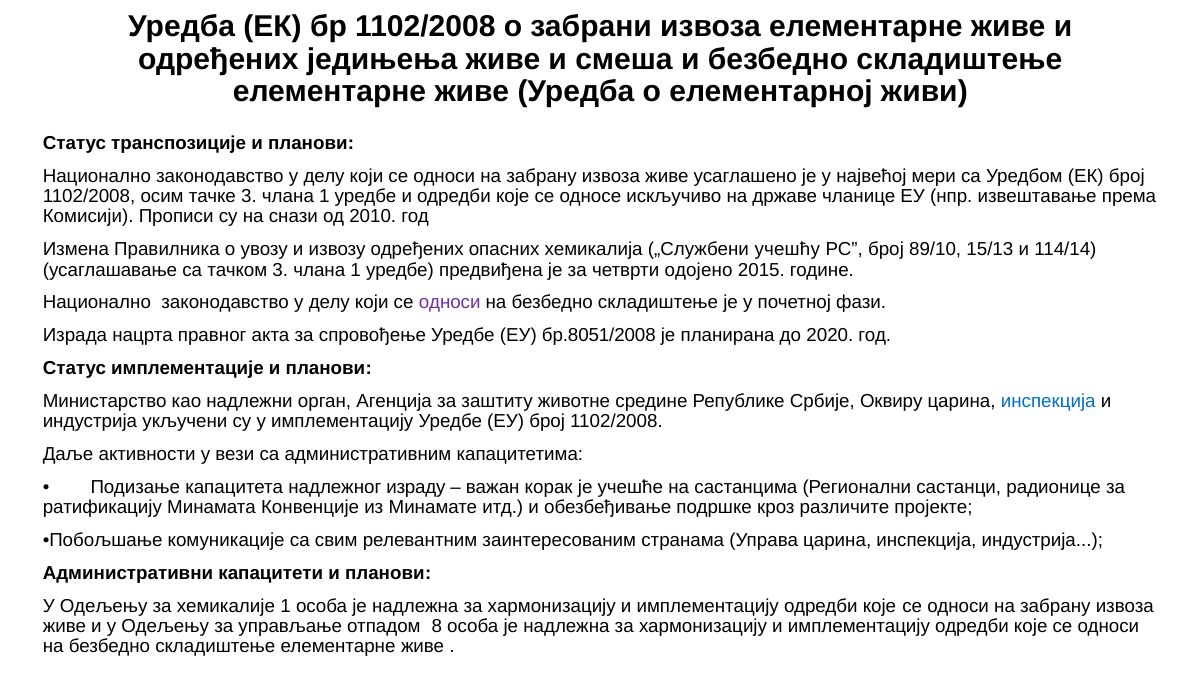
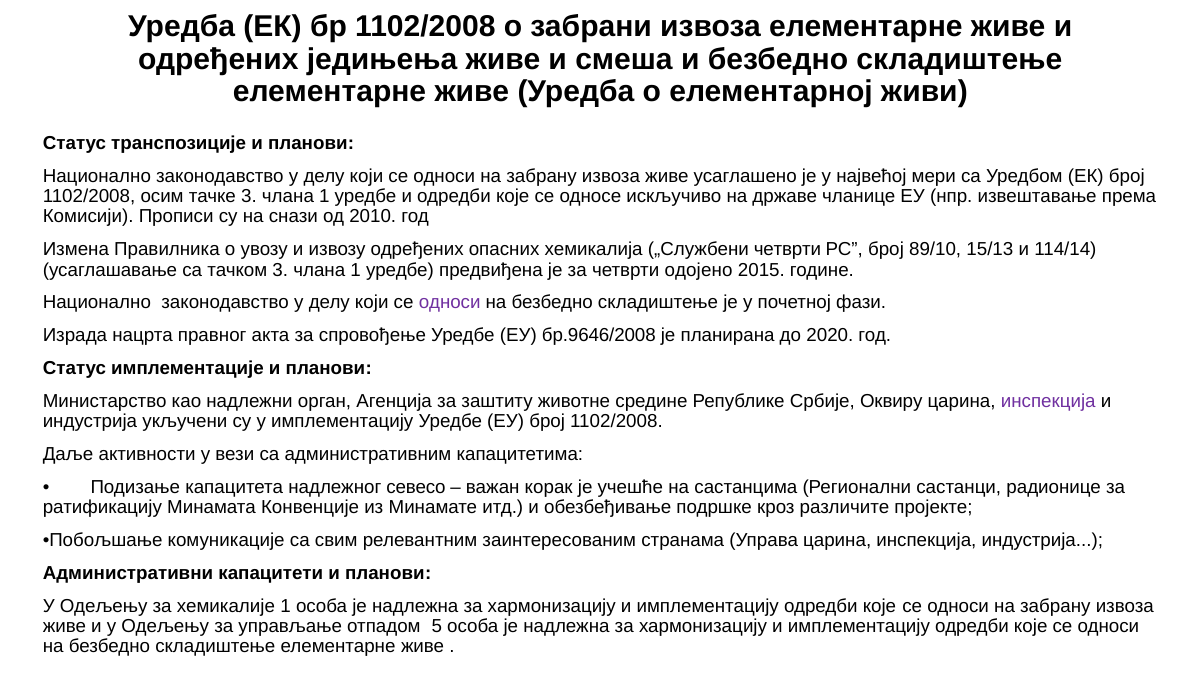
„Службени учешћу: учешћу -> четврти
бр.8051/2008: бр.8051/2008 -> бр.9646/2008
инспекција at (1048, 401) colour: blue -> purple
израду: израду -> севесо
8: 8 -> 5
